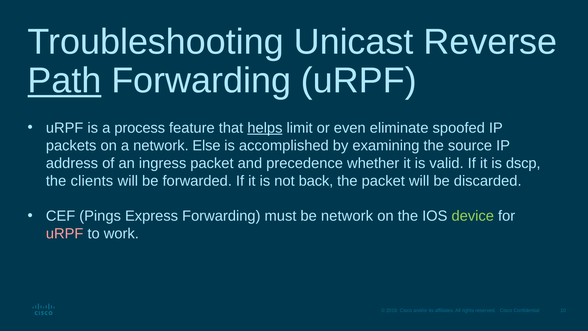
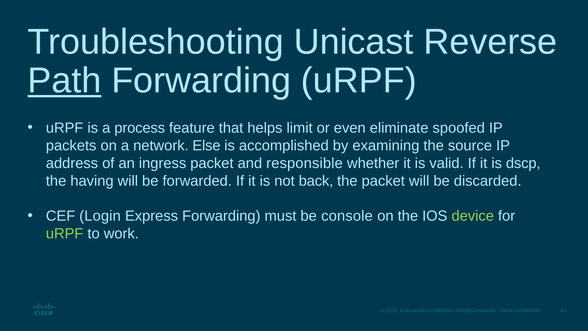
helps underline: present -> none
precedence: precedence -> responsible
clients: clients -> having
Pings: Pings -> Login
be network: network -> console
uRPF at (65, 234) colour: pink -> light green
